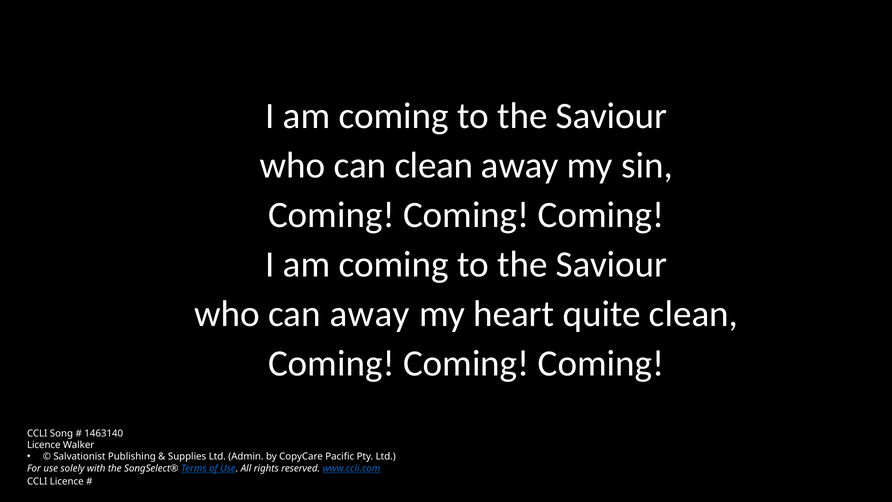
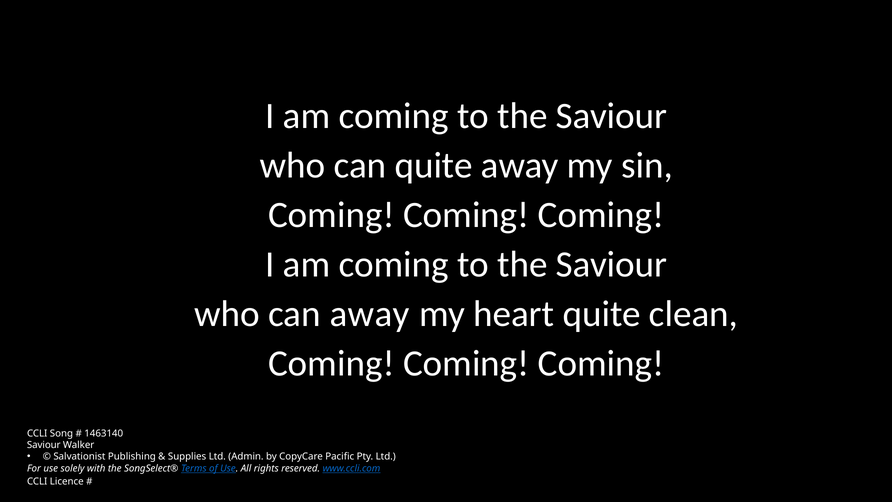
can clean: clean -> quite
Licence at (44, 445): Licence -> Saviour
